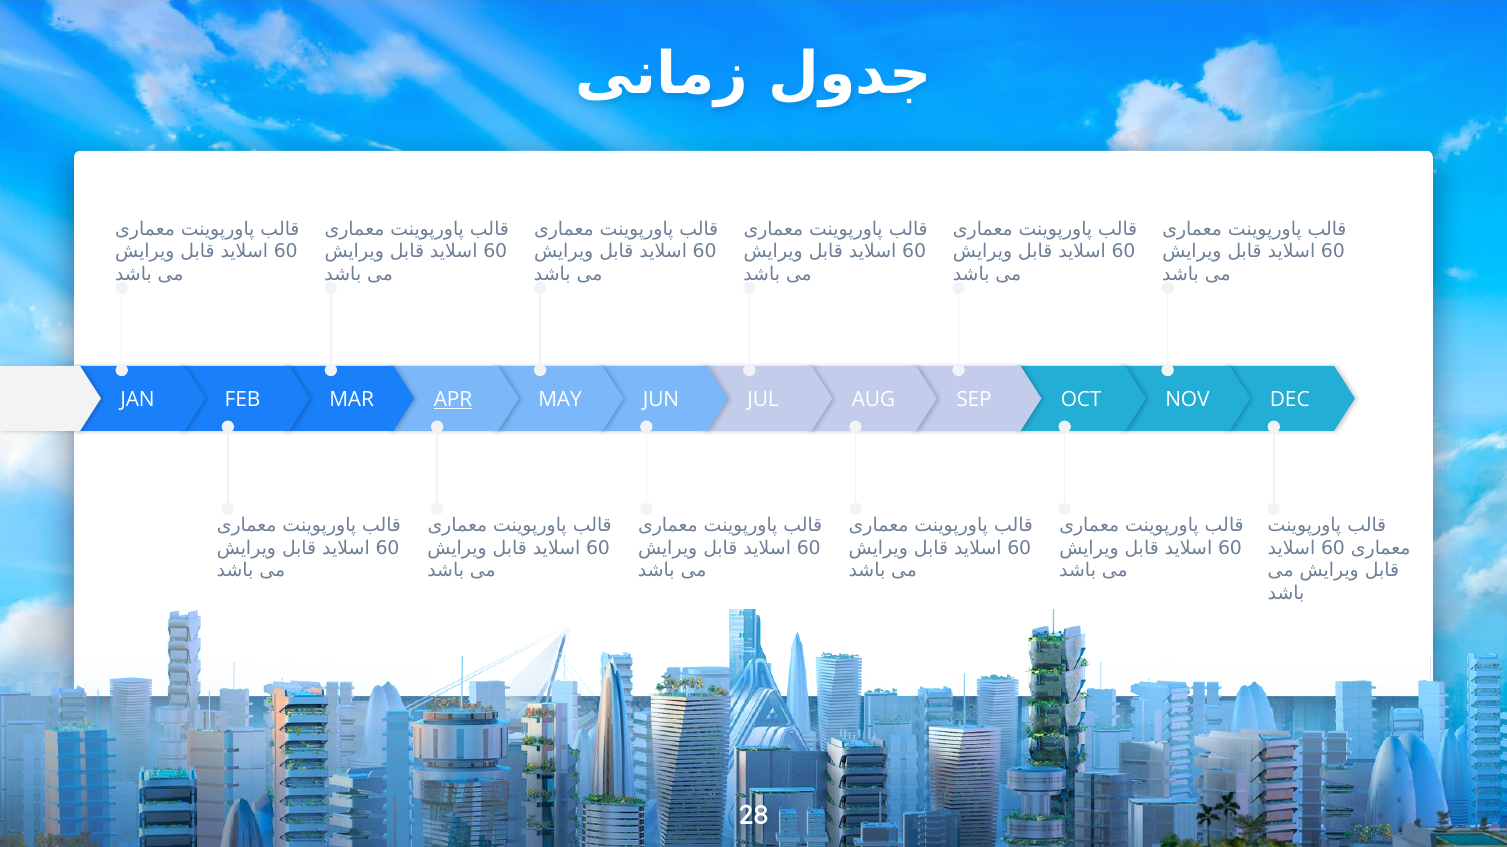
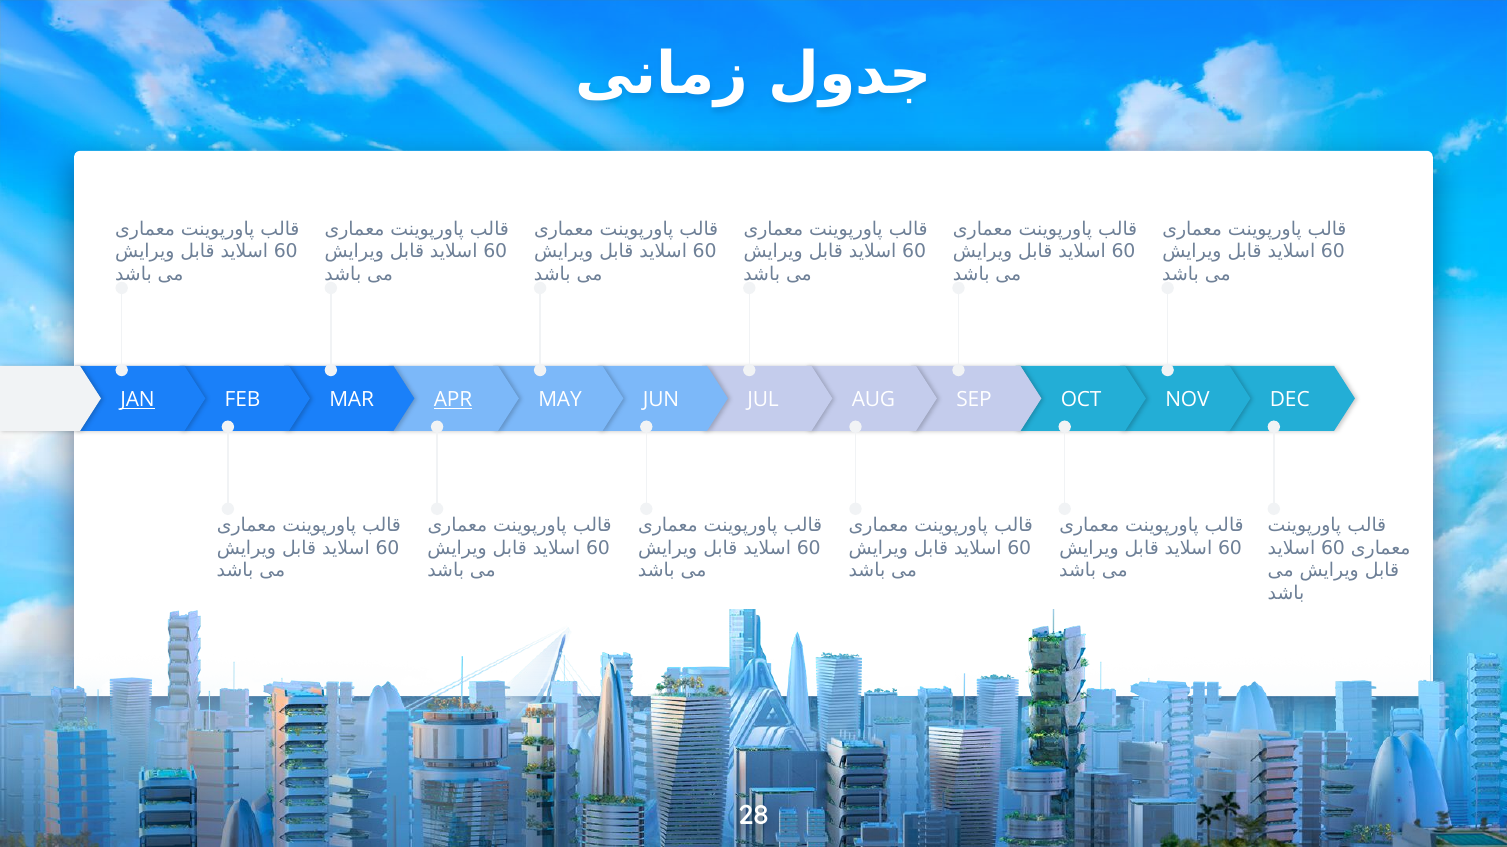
JAN underline: none -> present
